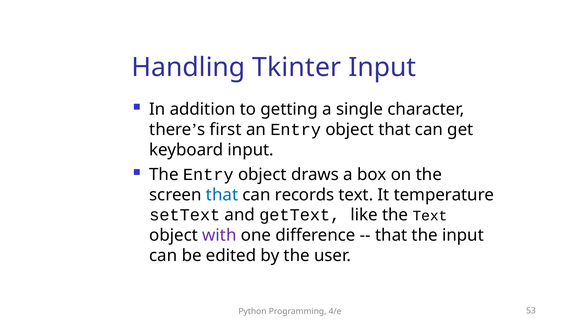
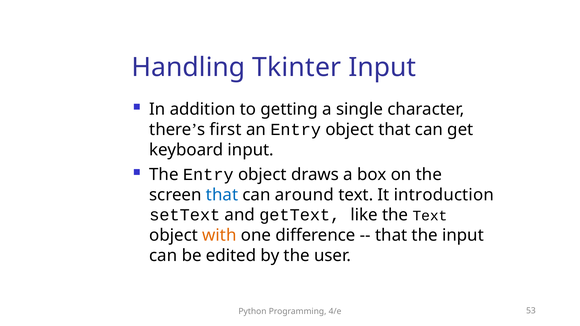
records: records -> around
temperature: temperature -> introduction
with colour: purple -> orange
